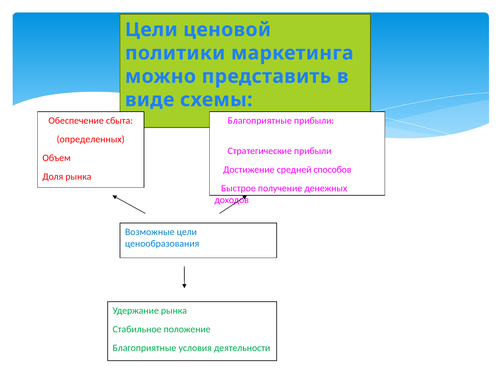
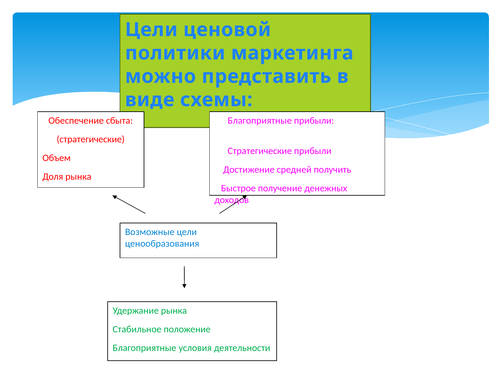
определенных at (91, 140): определенных -> стратегические
способов: способов -> получить
